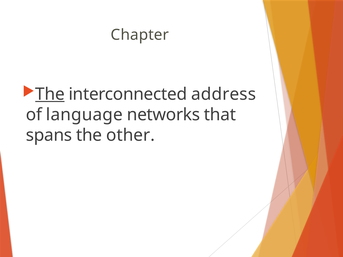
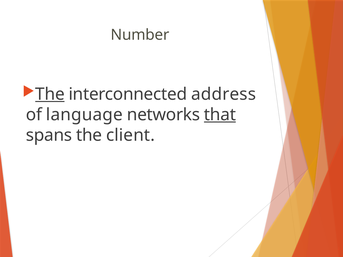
Chapter: Chapter -> Number
that underline: none -> present
other: other -> client
